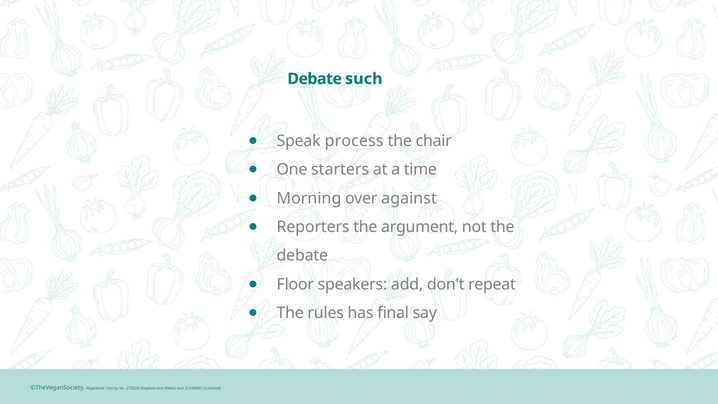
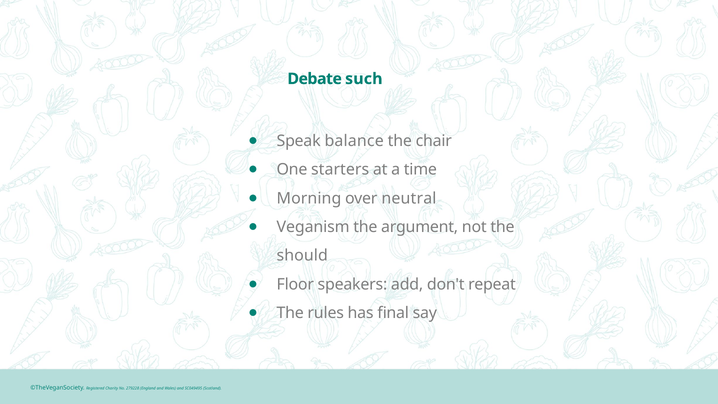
process: process -> balance
against: against -> neutral
Reporters: Reporters -> Veganism
debate at (302, 256): debate -> should
